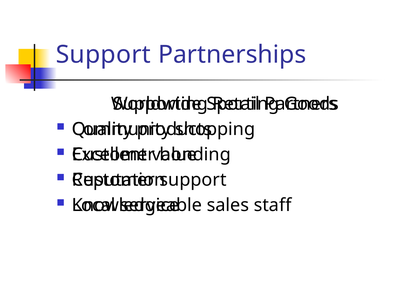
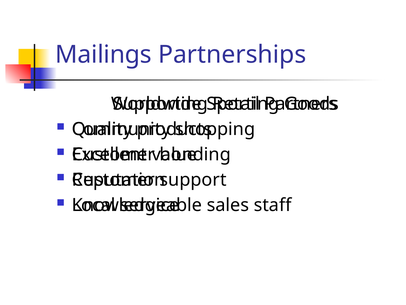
Support at (103, 55): Support -> Mailings
